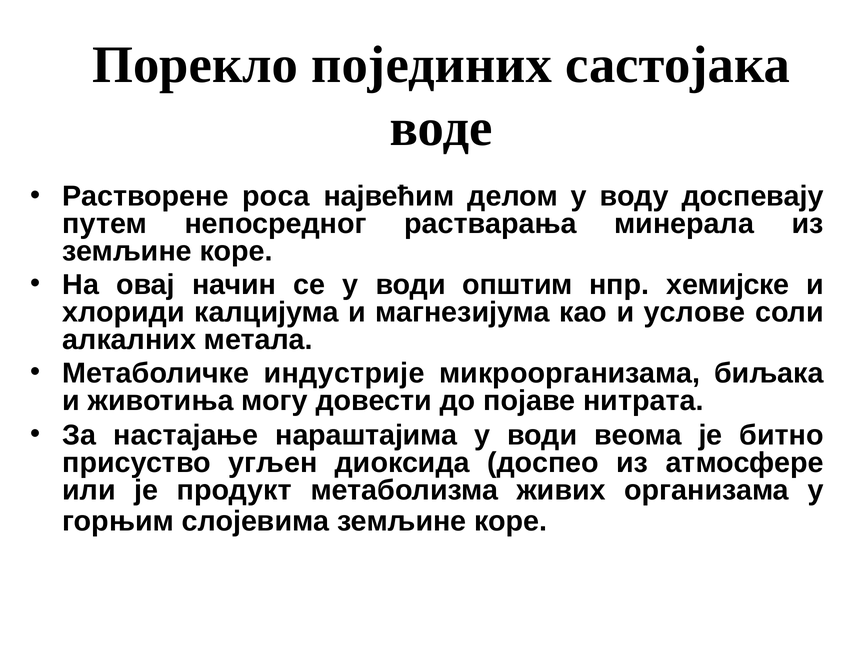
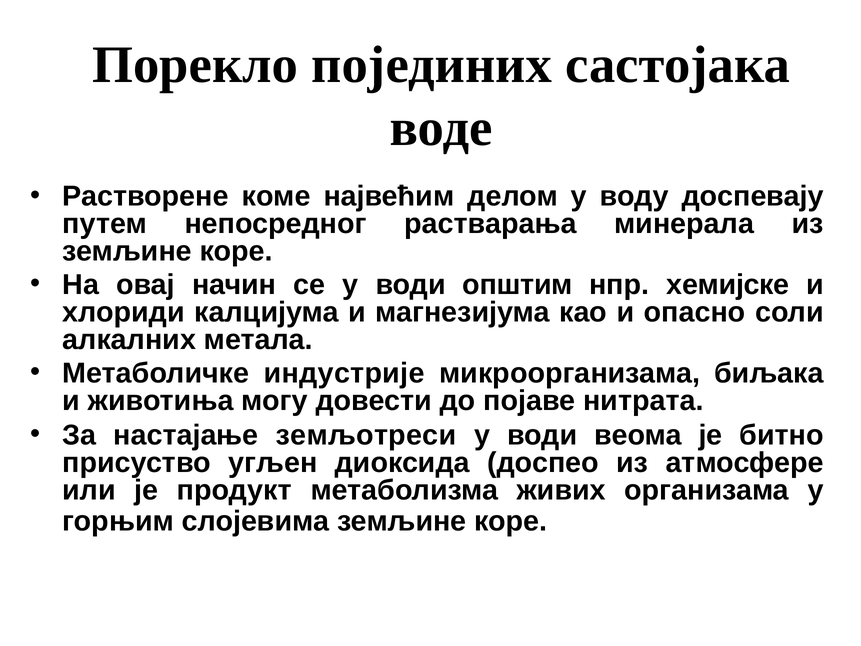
роса: роса -> коме
услове: услове -> опасно
нараштајима: нараштајима -> земљотреси
